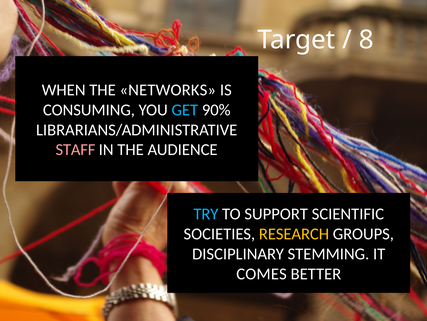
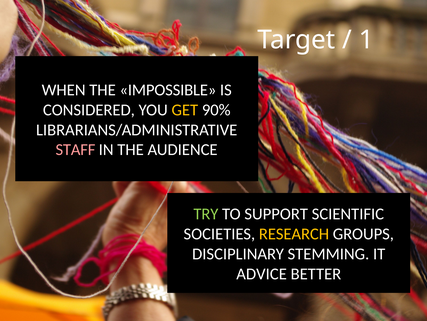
8: 8 -> 1
NETWORKS: NETWORKS -> IMPOSSIBLE
CONSUMING: CONSUMING -> CONSIDERED
GET colour: light blue -> yellow
TRY colour: light blue -> light green
COMES: COMES -> ADVICE
